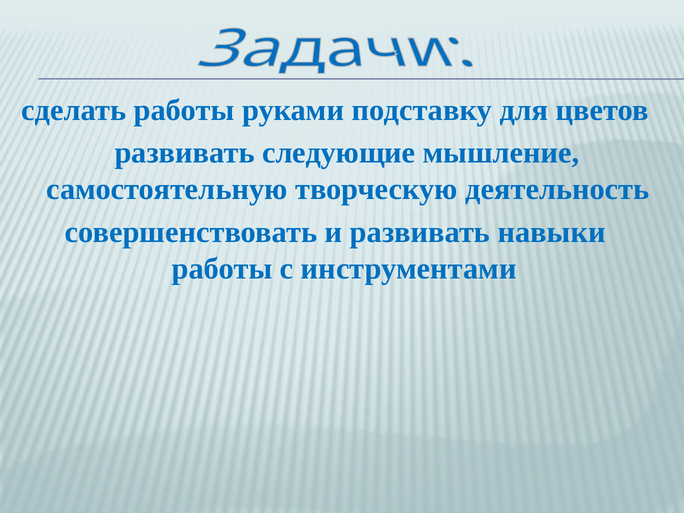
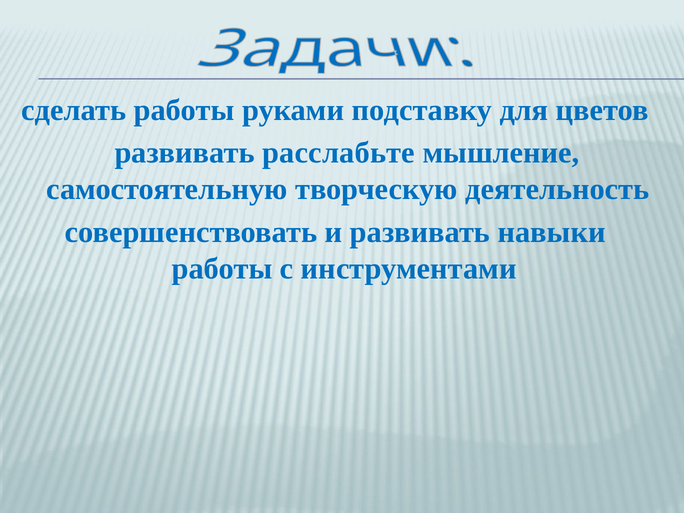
следующие: следующие -> расслабьте
